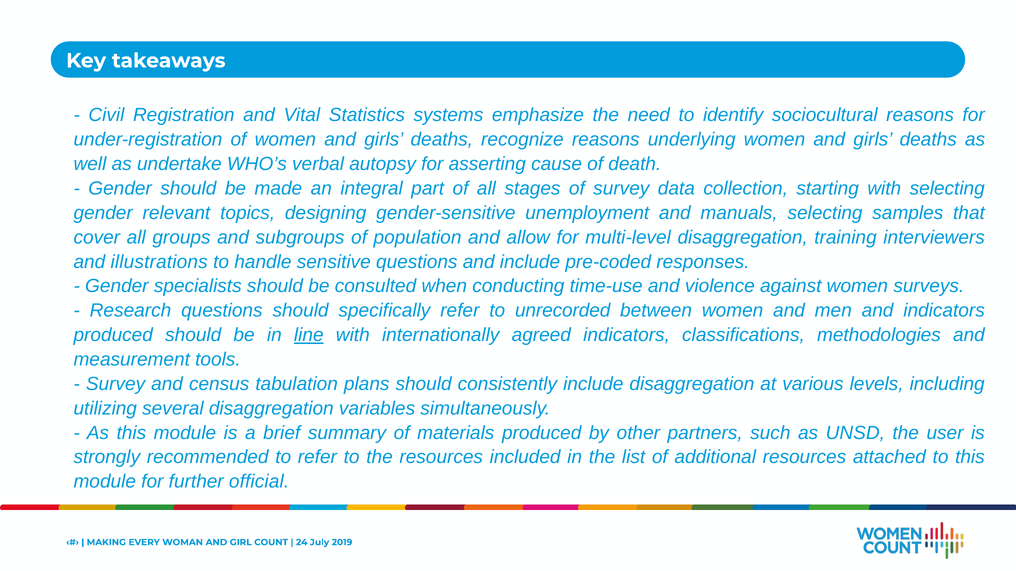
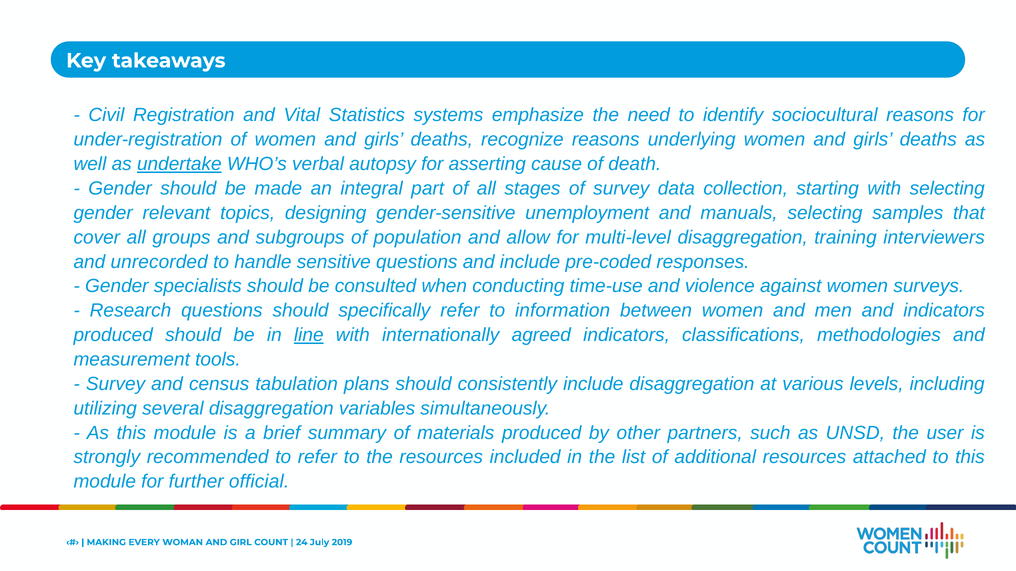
undertake underline: none -> present
illustrations: illustrations -> unrecorded
unrecorded: unrecorded -> information
